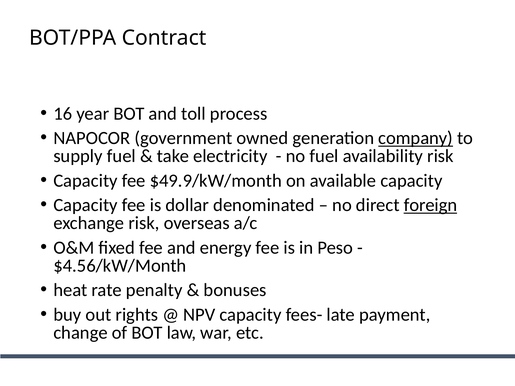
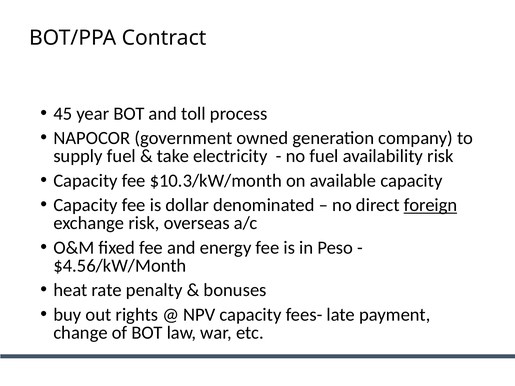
16: 16 -> 45
company underline: present -> none
$49.9/kW/month: $49.9/kW/month -> $10.3/kW/month
